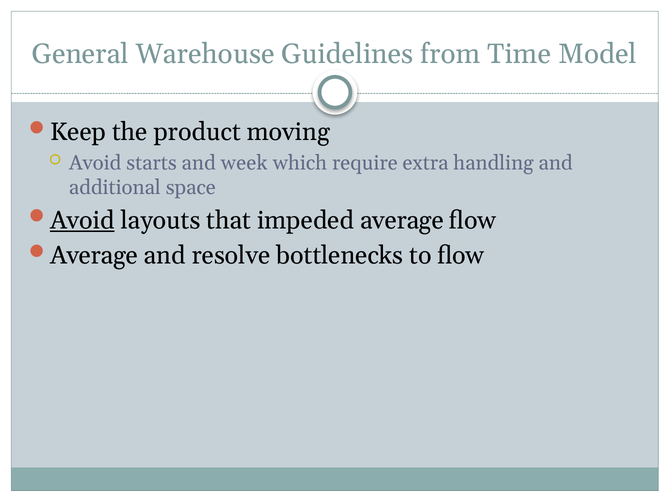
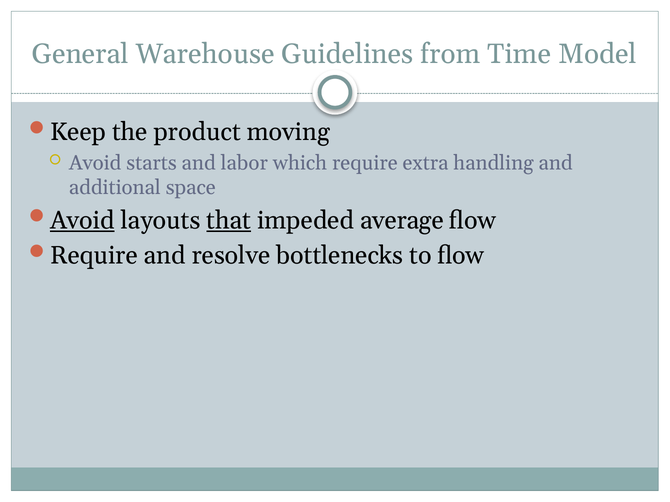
week: week -> labor
that underline: none -> present
Average at (94, 256): Average -> Require
